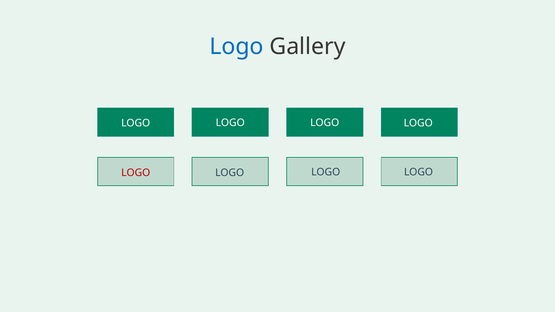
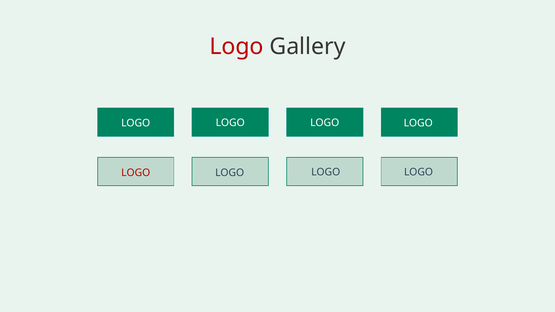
Logo at (236, 47) colour: blue -> red
